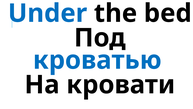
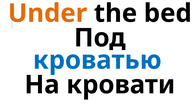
Under colour: blue -> orange
